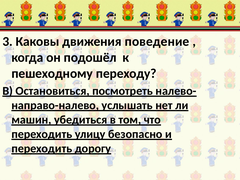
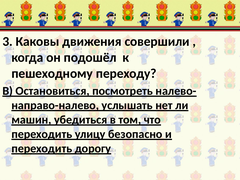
поведение: поведение -> совершили
